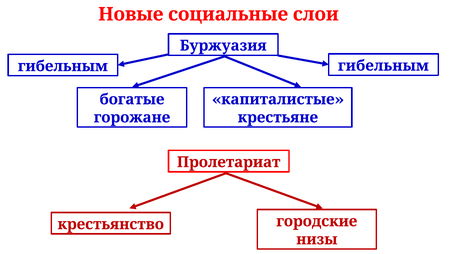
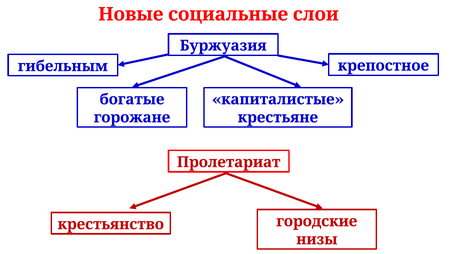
гибельным at (383, 66): гибельным -> крепостное
